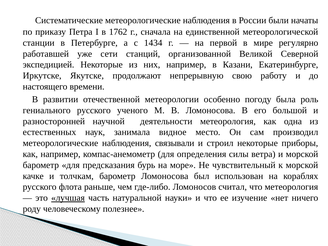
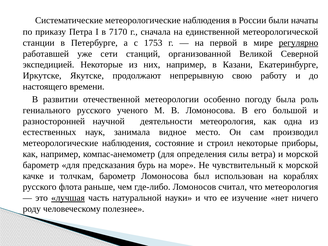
1762: 1762 -> 7170
1434: 1434 -> 1753
регулярно underline: none -> present
связывали: связывали -> состояние
